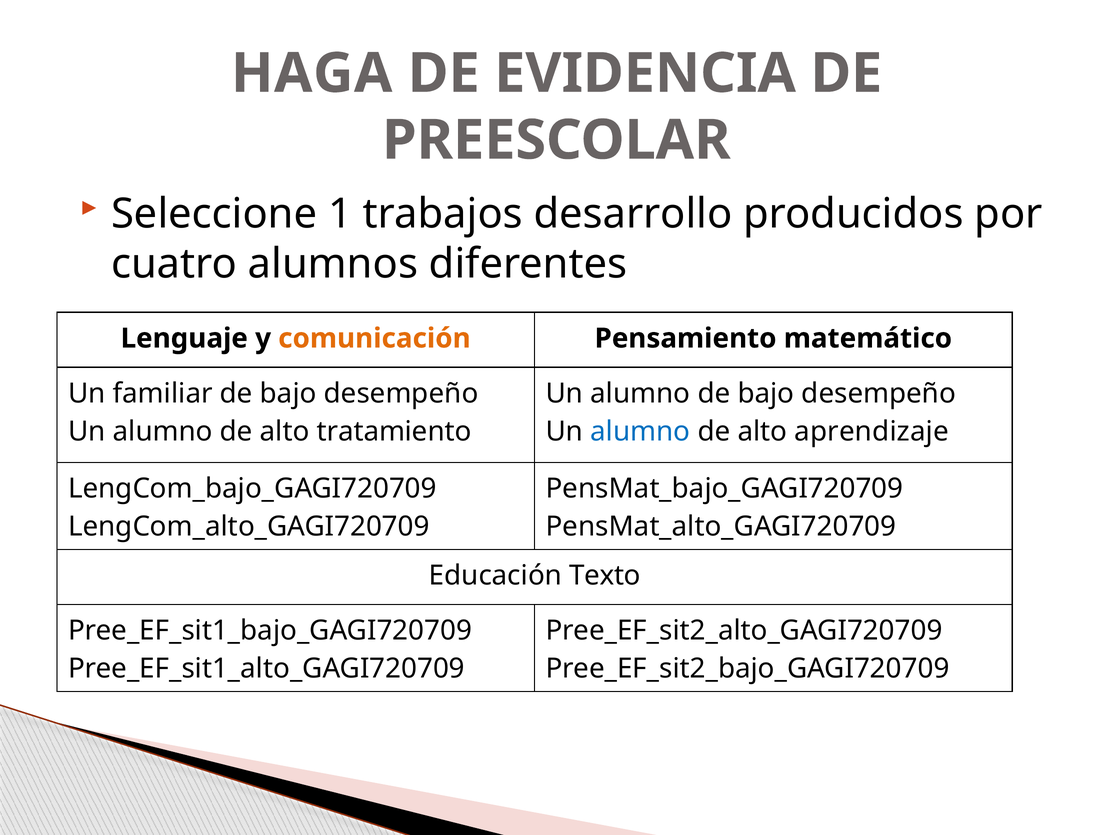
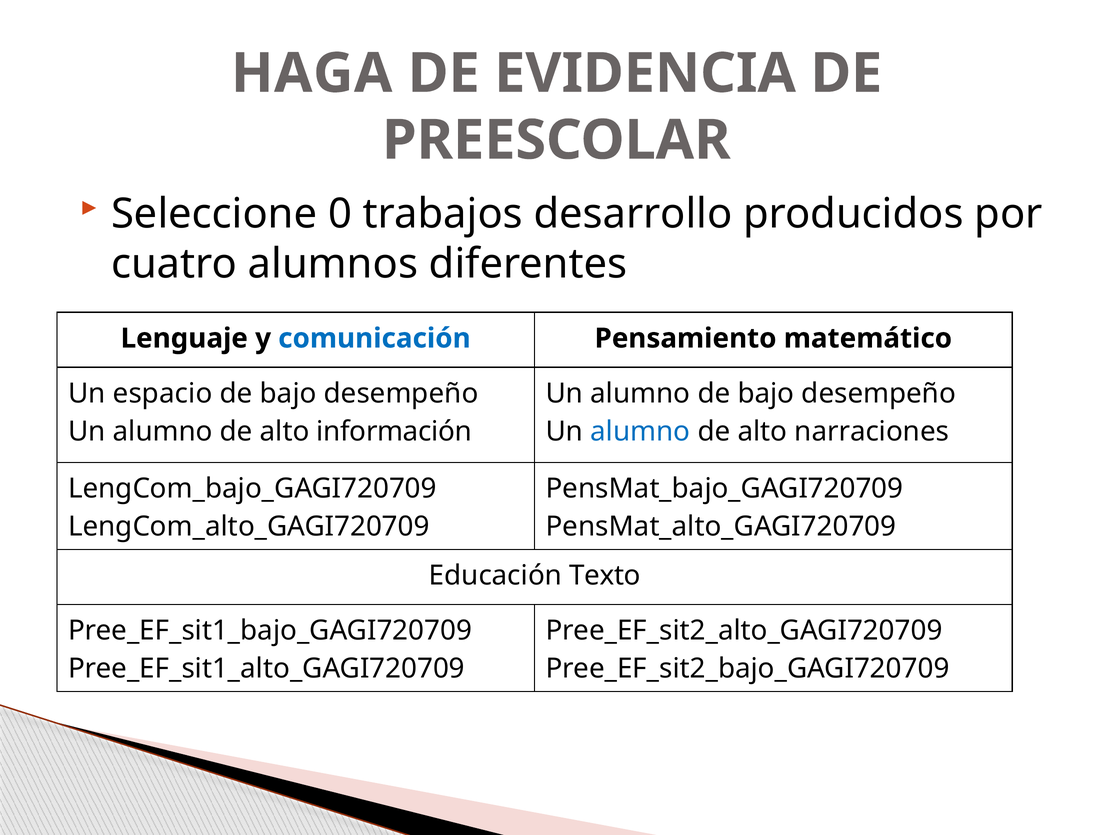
1: 1 -> 0
comunicación colour: orange -> blue
familiar: familiar -> espacio
tratamiento: tratamiento -> información
aprendizaje: aprendizaje -> narraciones
